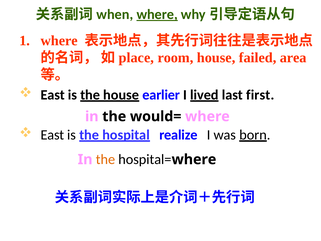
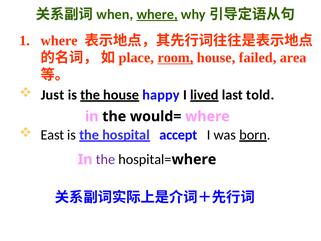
room underline: none -> present
East at (53, 95): East -> Just
earlier: earlier -> happy
first: first -> told
realize: realize -> accept
the at (105, 159) colour: orange -> purple
